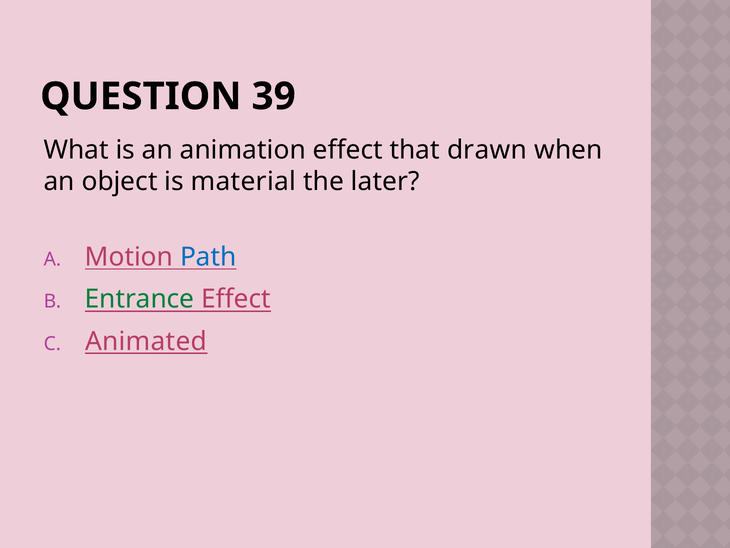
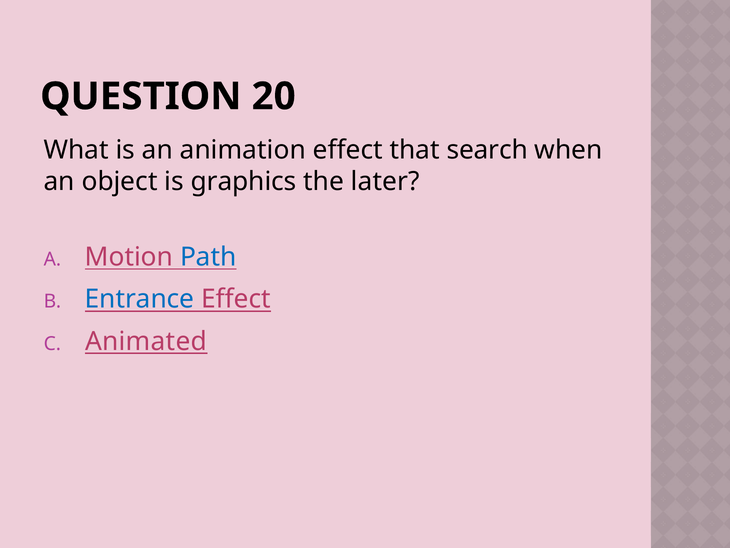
39: 39 -> 20
drawn: drawn -> search
material: material -> graphics
Entrance colour: green -> blue
